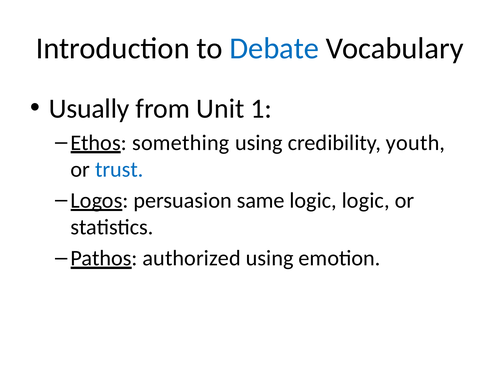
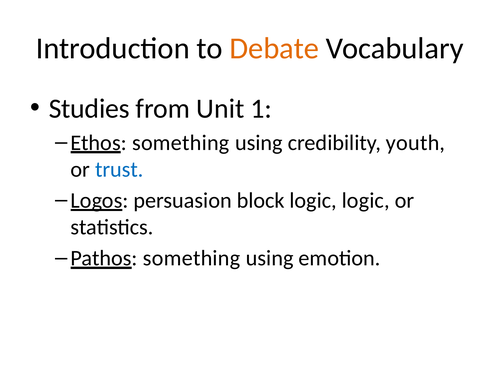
Debate colour: blue -> orange
Usually: Usually -> Studies
same: same -> block
Pathos authorized: authorized -> something
